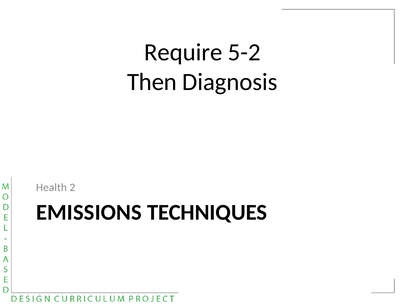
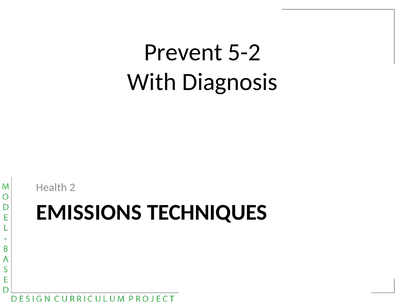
Require: Require -> Prevent
Then: Then -> With
